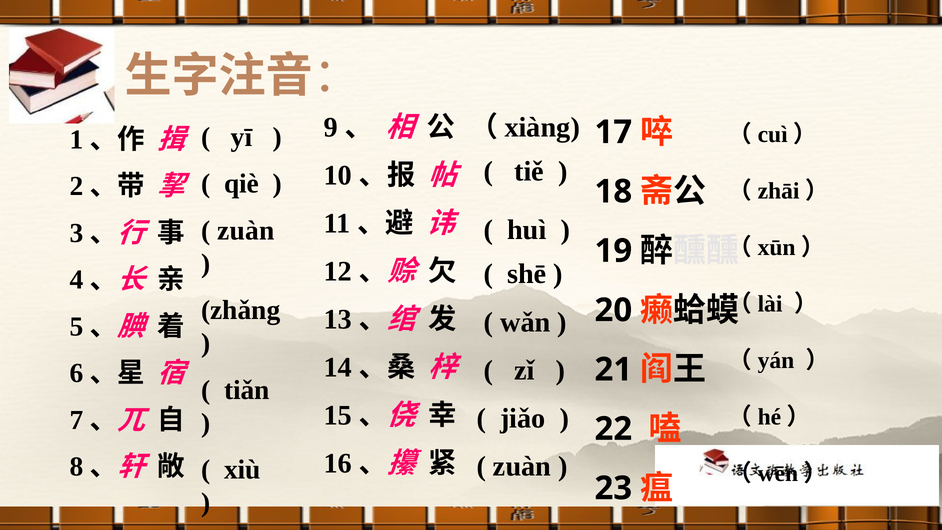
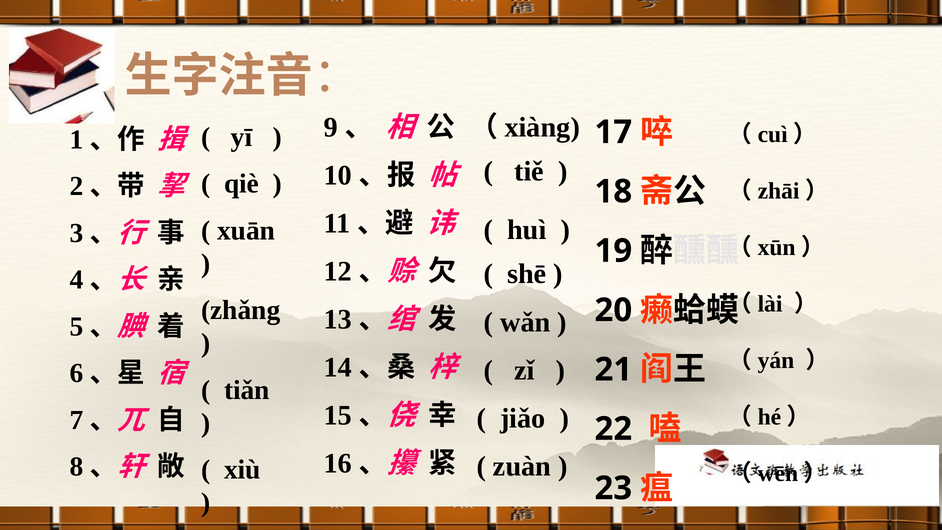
zuàn at (246, 230): zuàn -> xuān
